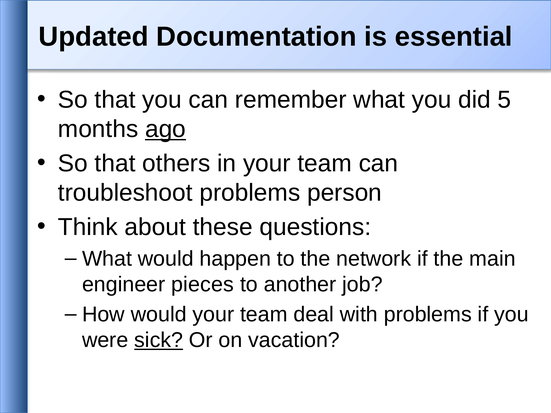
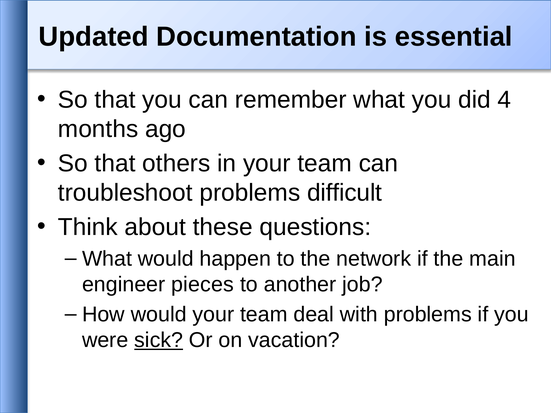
5: 5 -> 4
ago underline: present -> none
person: person -> difficult
